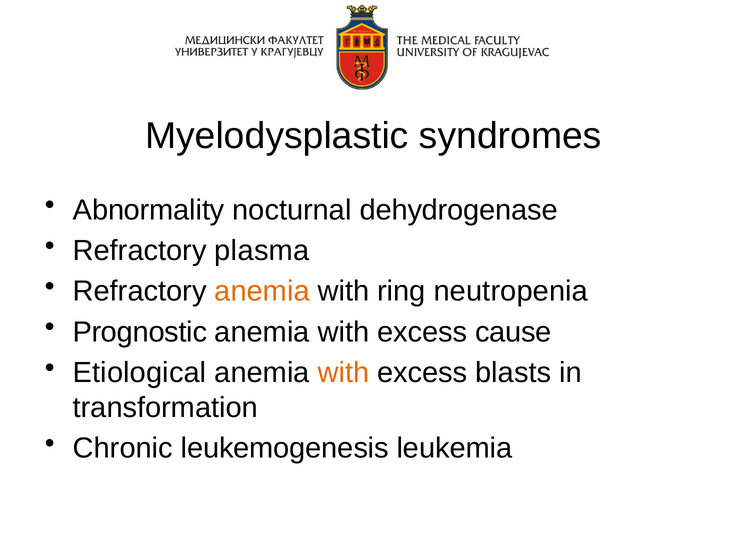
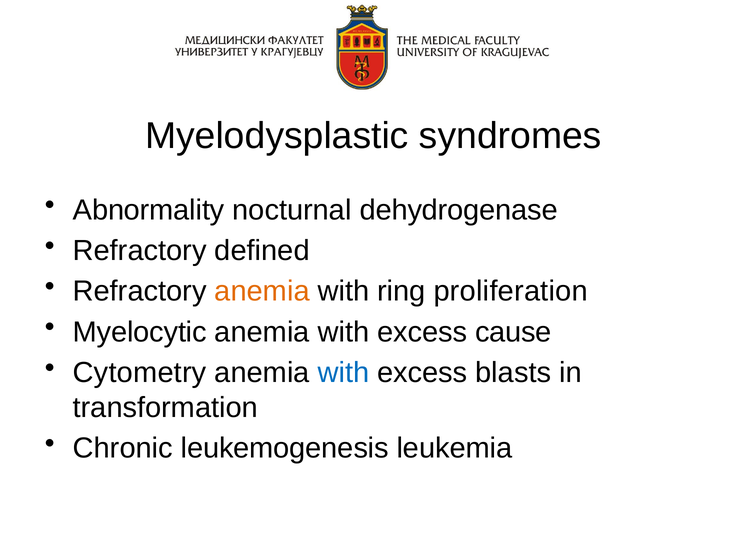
plasma: plasma -> defined
neutropenia: neutropenia -> proliferation
Prognostic: Prognostic -> Myelocytic
Etiological: Etiological -> Cytometry
with at (343, 373) colour: orange -> blue
